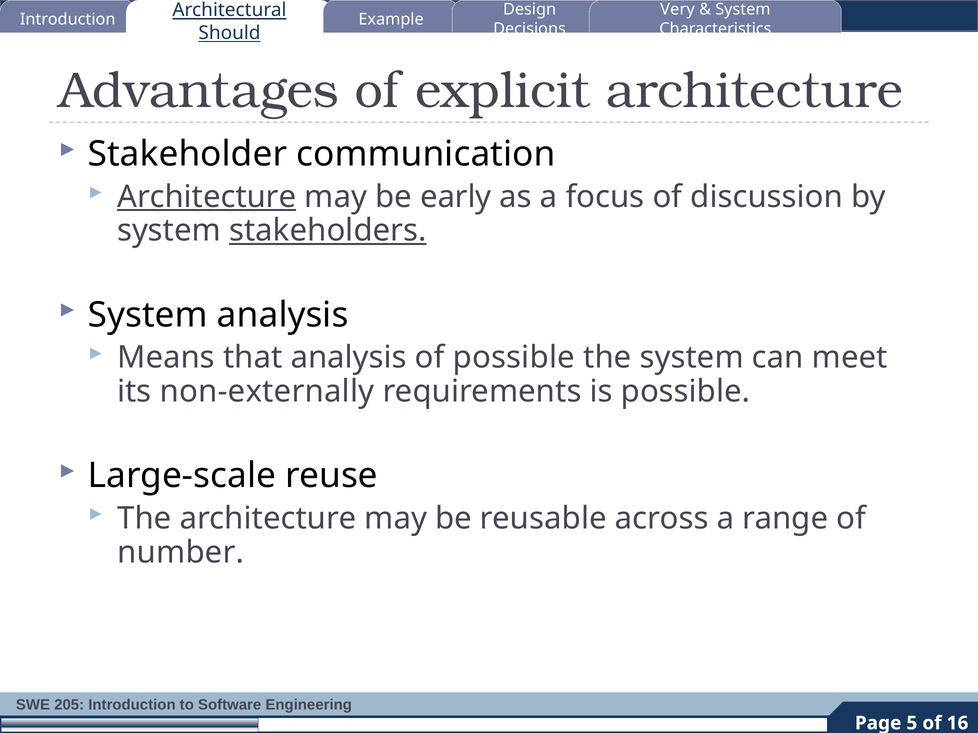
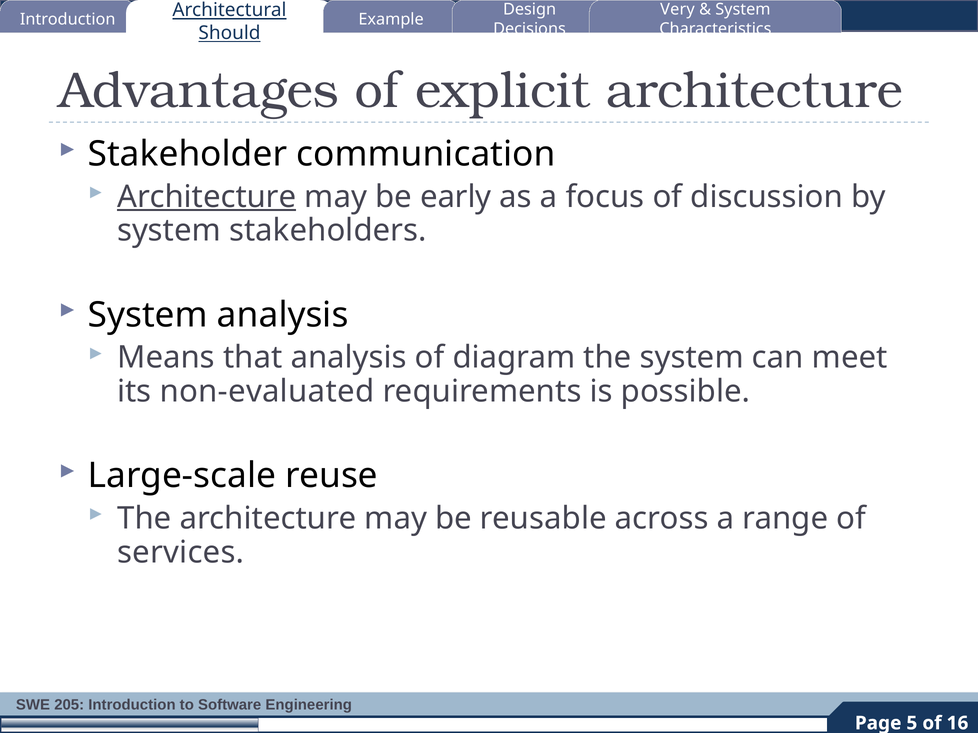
stakeholders underline: present -> none
of possible: possible -> diagram
non-externally: non-externally -> non-evaluated
number: number -> services
